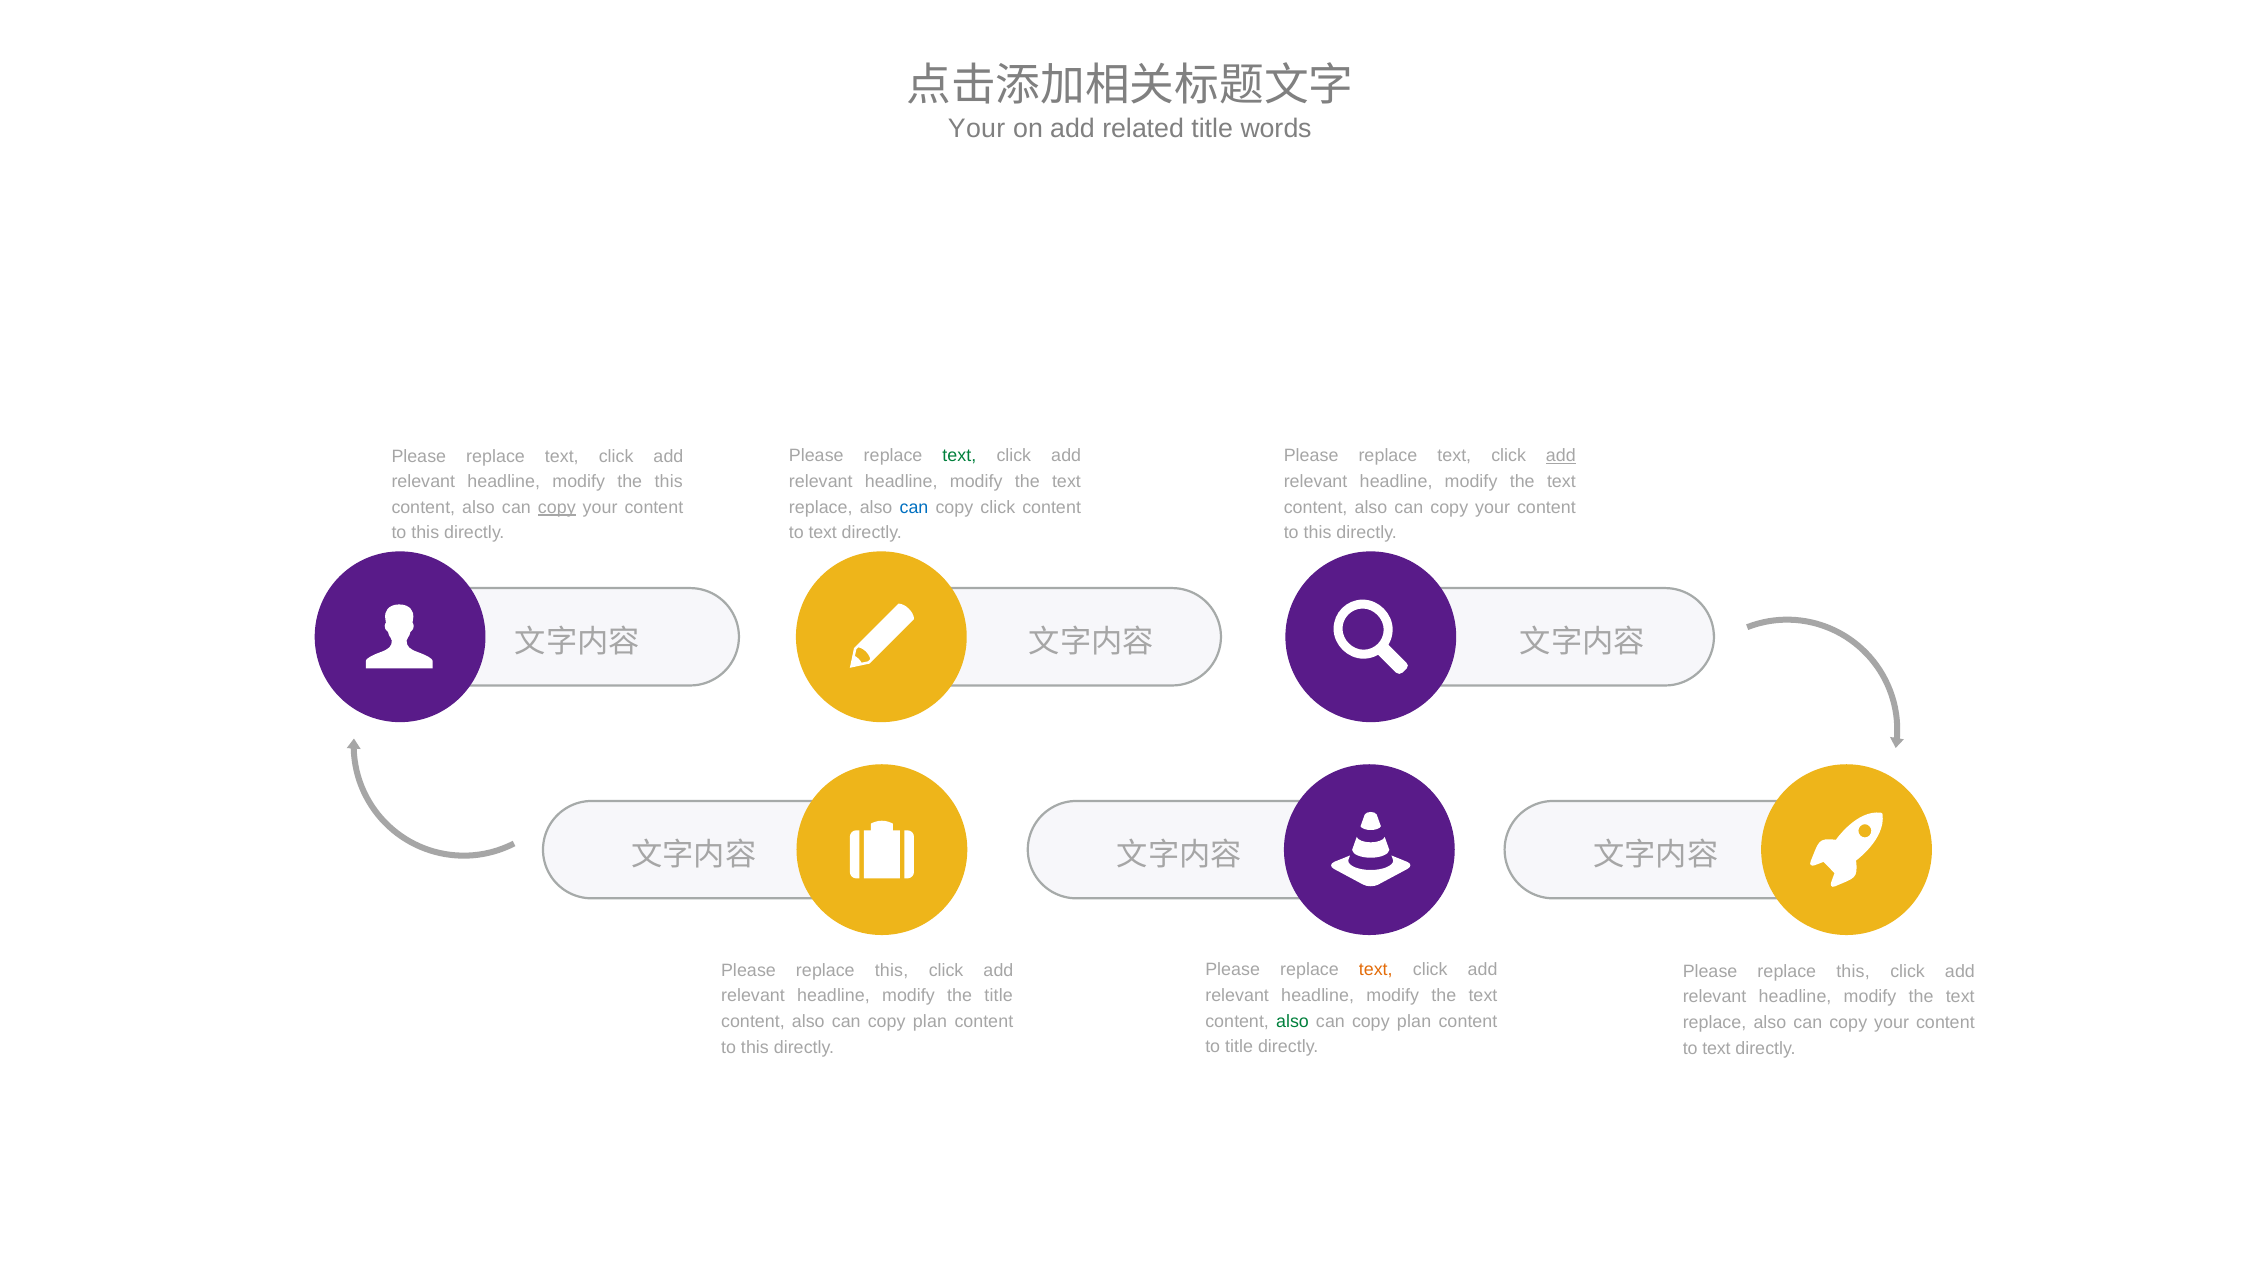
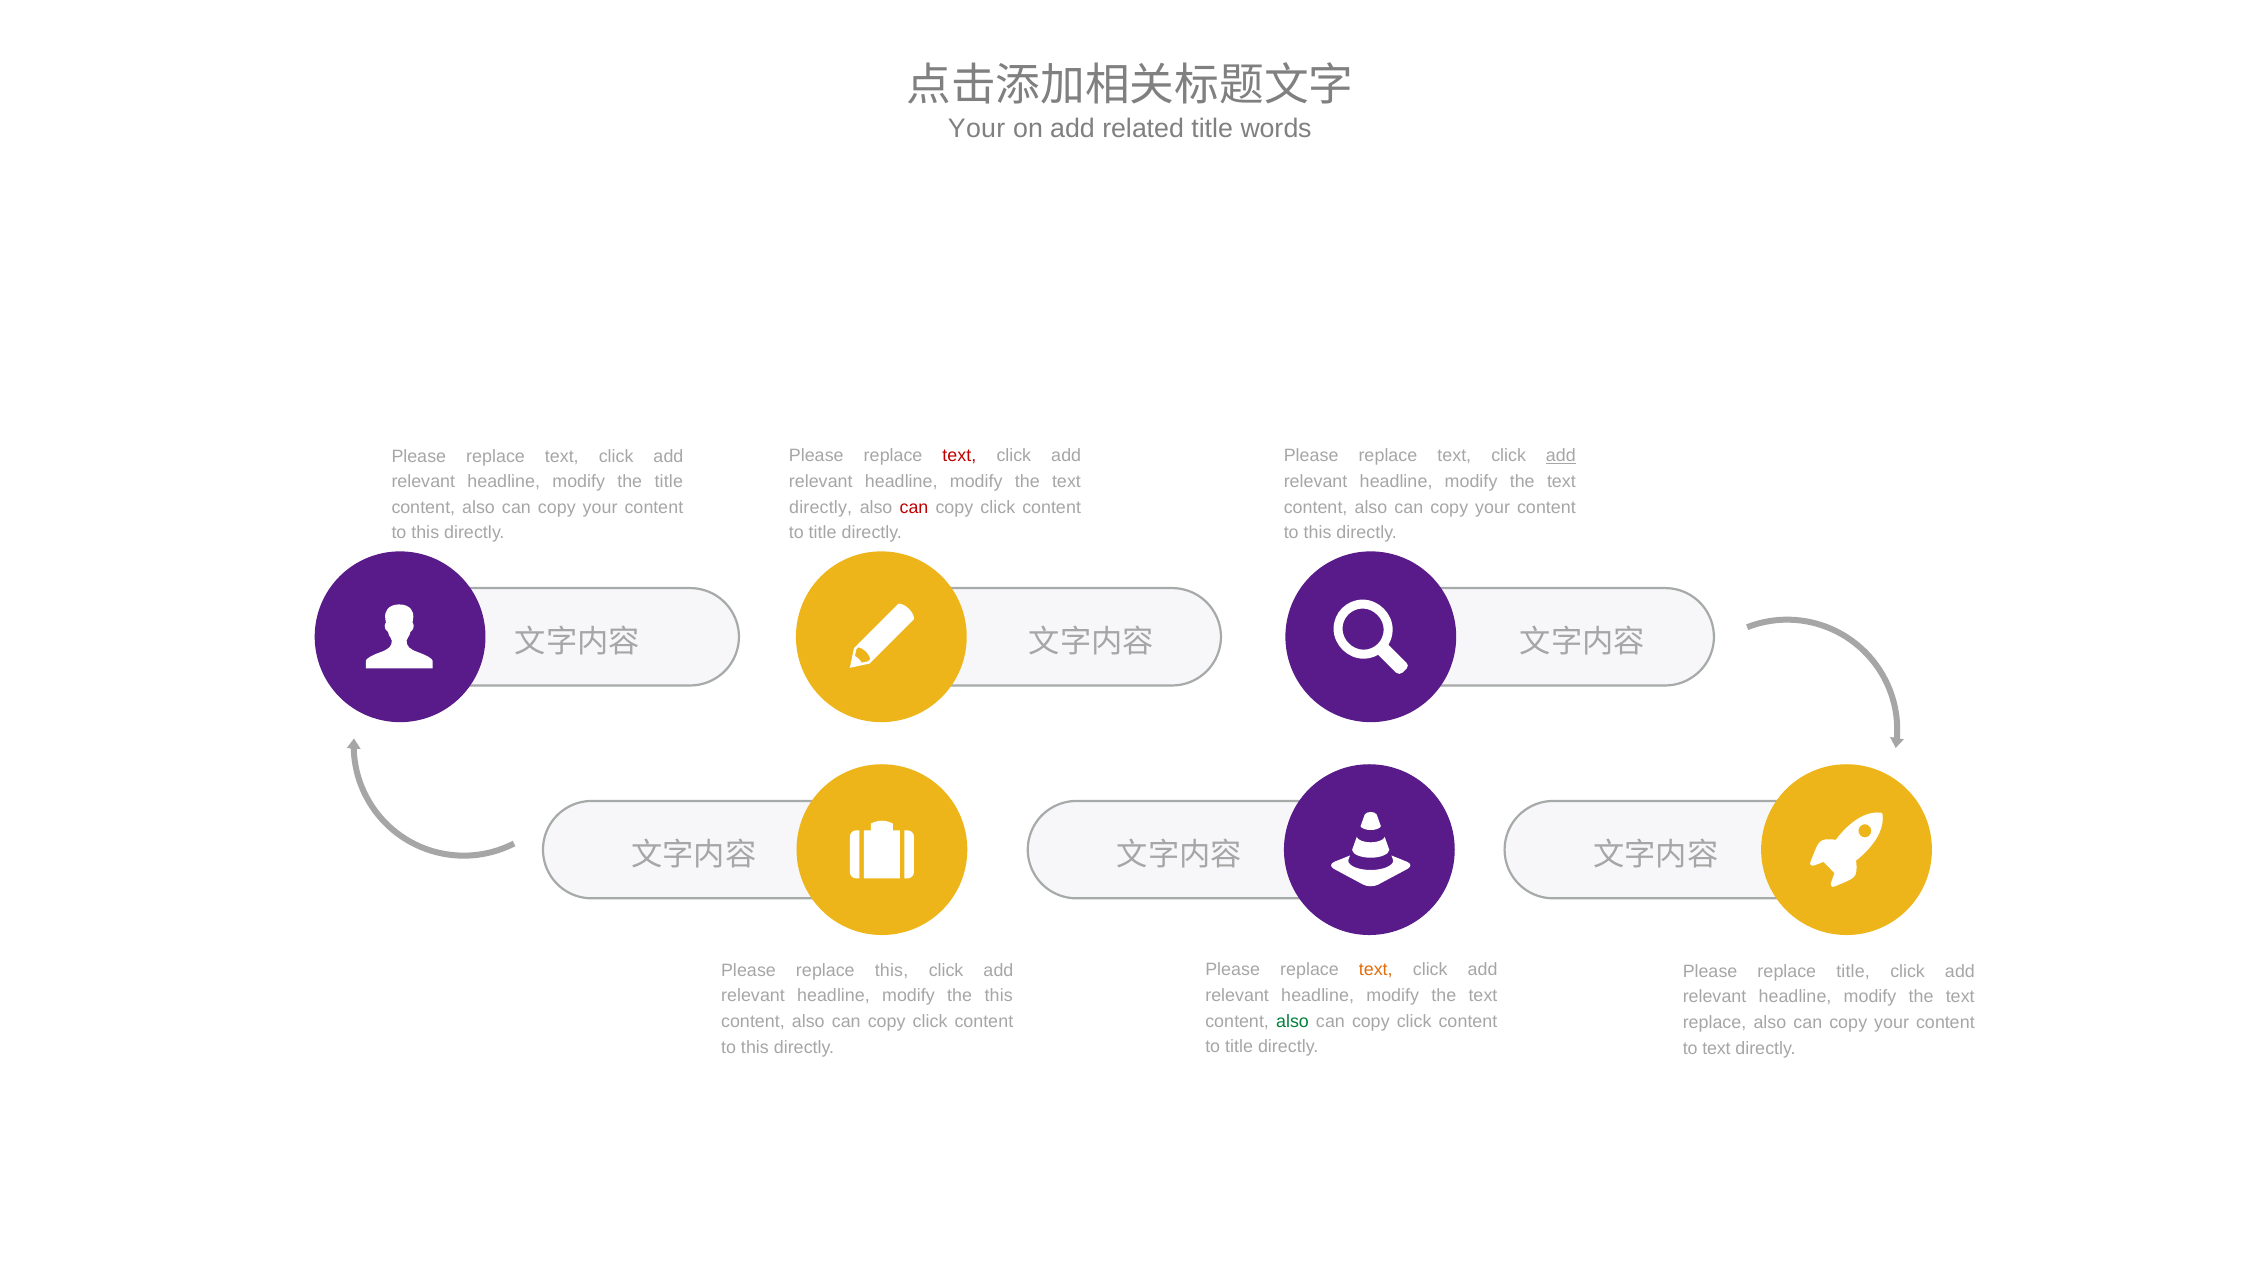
text at (959, 456) colour: green -> red
the this: this -> title
replace at (821, 507): replace -> directly
can at (914, 507) colour: blue -> red
copy at (557, 507) underline: present -> none
text at (823, 533): text -> title
this at (1853, 971): this -> title
the title: title -> this
plan at (1414, 1021): plan -> click
plan at (930, 1022): plan -> click
